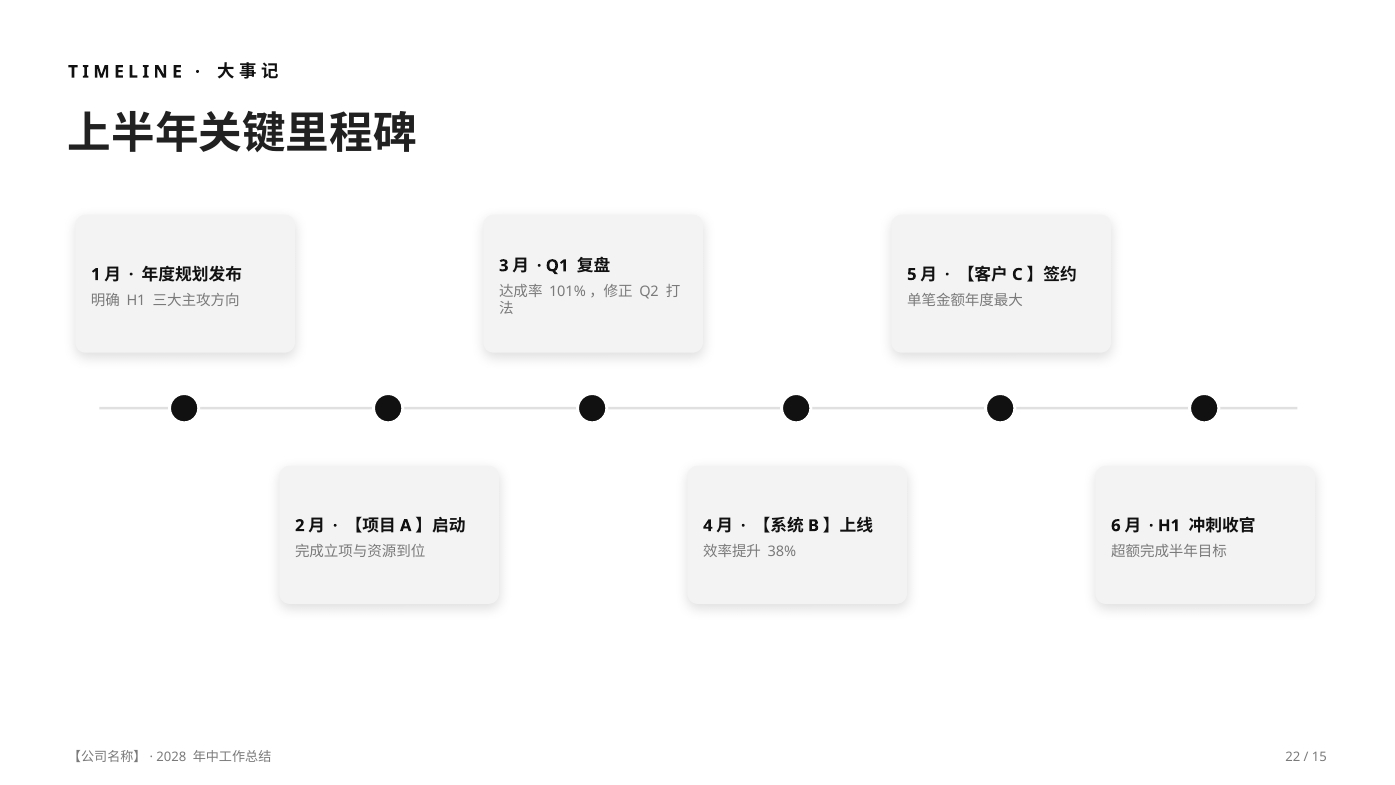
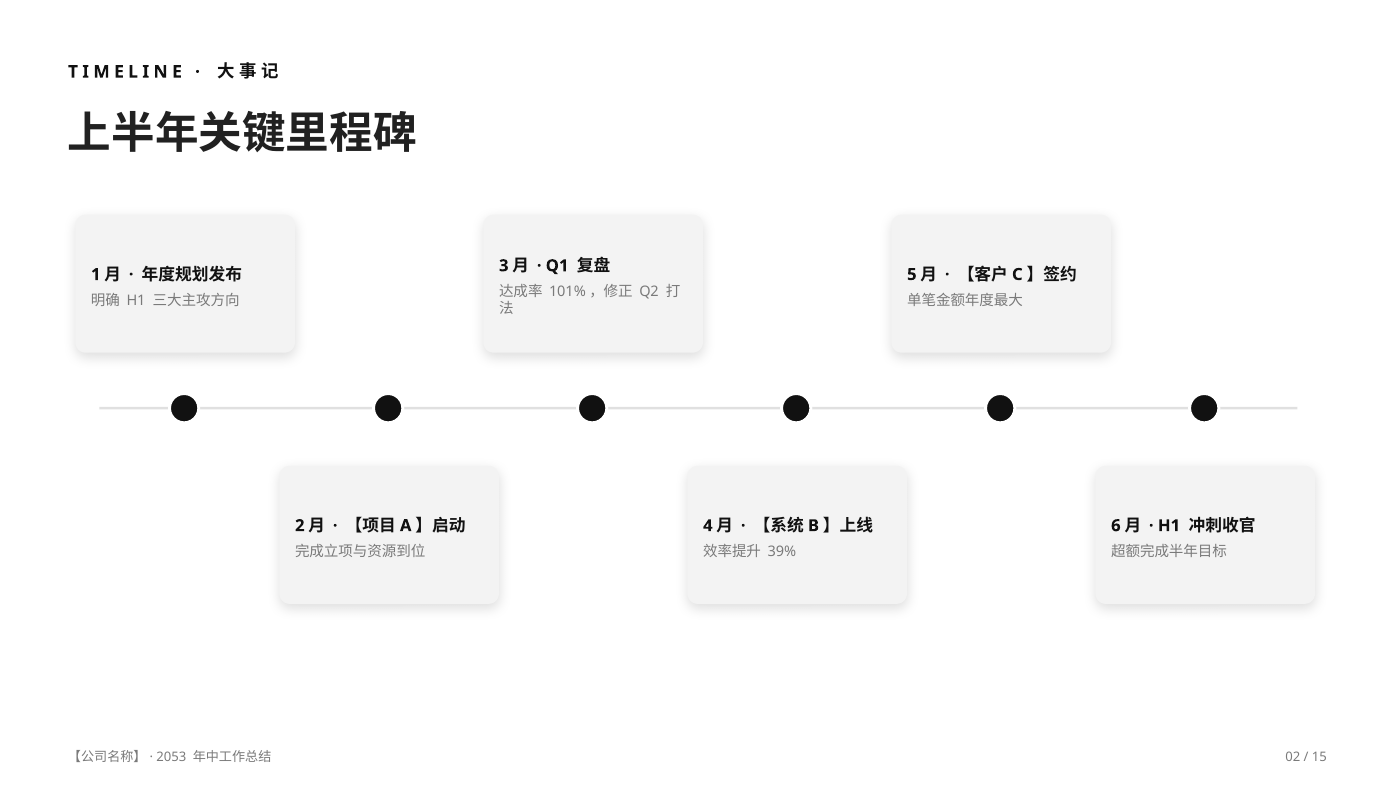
38%: 38% -> 39%
2028: 2028 -> 2053
22: 22 -> 02
